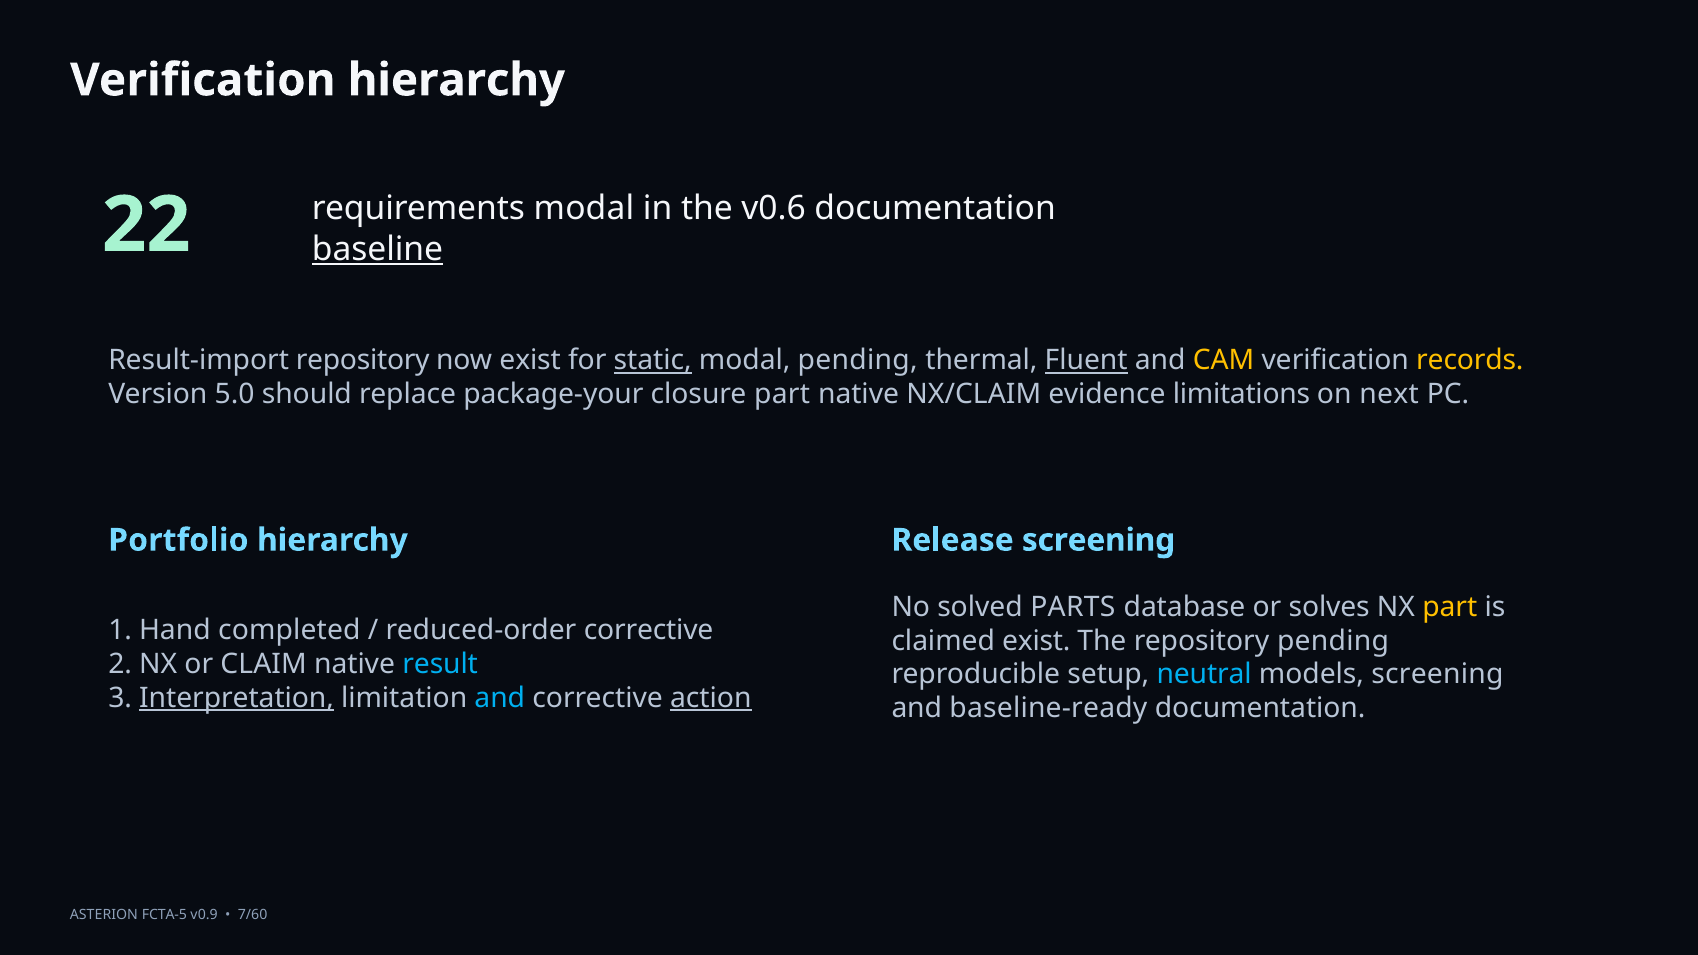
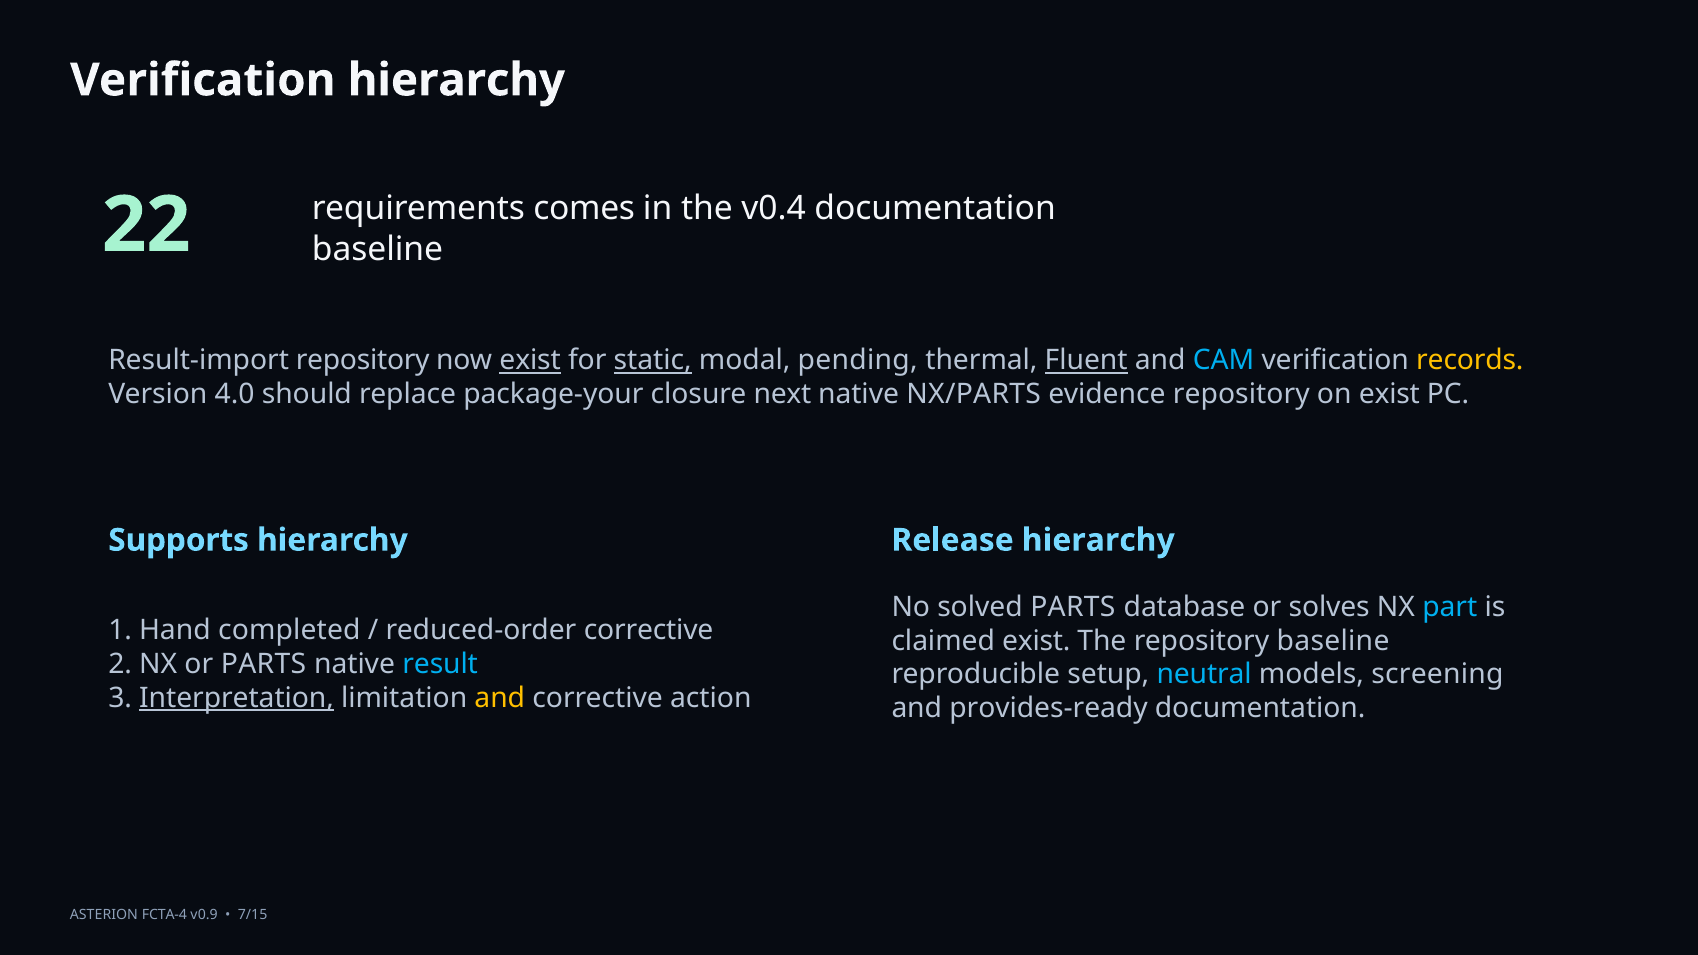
requirements modal: modal -> comes
v0.6: v0.6 -> v0.4
baseline at (378, 249) underline: present -> none
exist at (530, 361) underline: none -> present
CAM colour: yellow -> light blue
5.0: 5.0 -> 4.0
closure part: part -> next
NX/CLAIM: NX/CLAIM -> NX/PARTS
evidence limitations: limitations -> repository
on next: next -> exist
Portfolio: Portfolio -> Supports
Release screening: screening -> hierarchy
part at (1450, 607) colour: yellow -> light blue
repository pending: pending -> baseline
or CLAIM: CLAIM -> PARTS
and at (500, 698) colour: light blue -> yellow
action underline: present -> none
baseline-ready: baseline-ready -> provides-ready
FCTA-5: FCTA-5 -> FCTA-4
7/60: 7/60 -> 7/15
